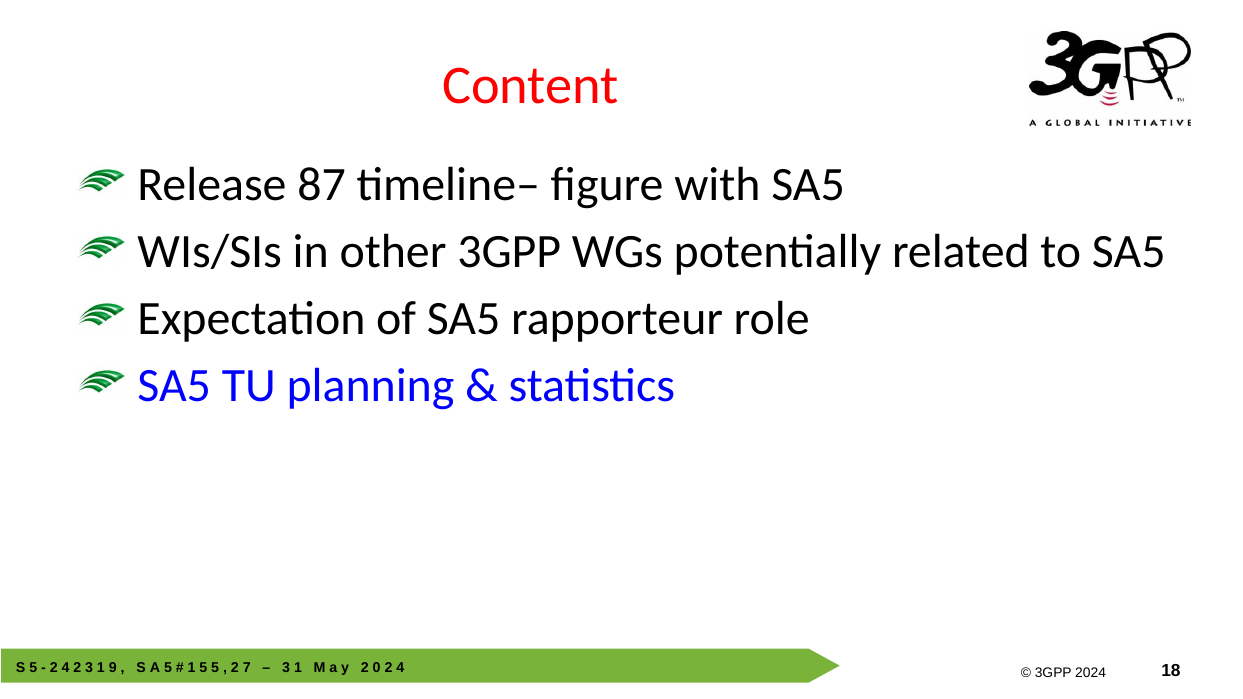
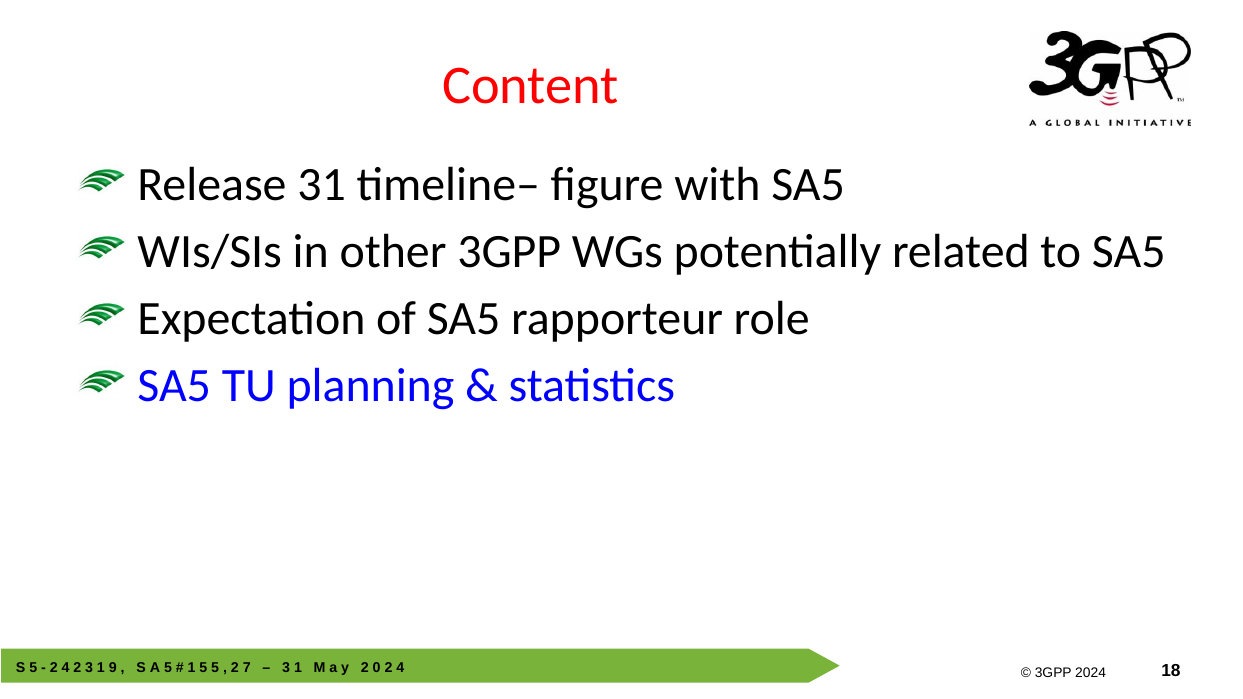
87: 87 -> 31
